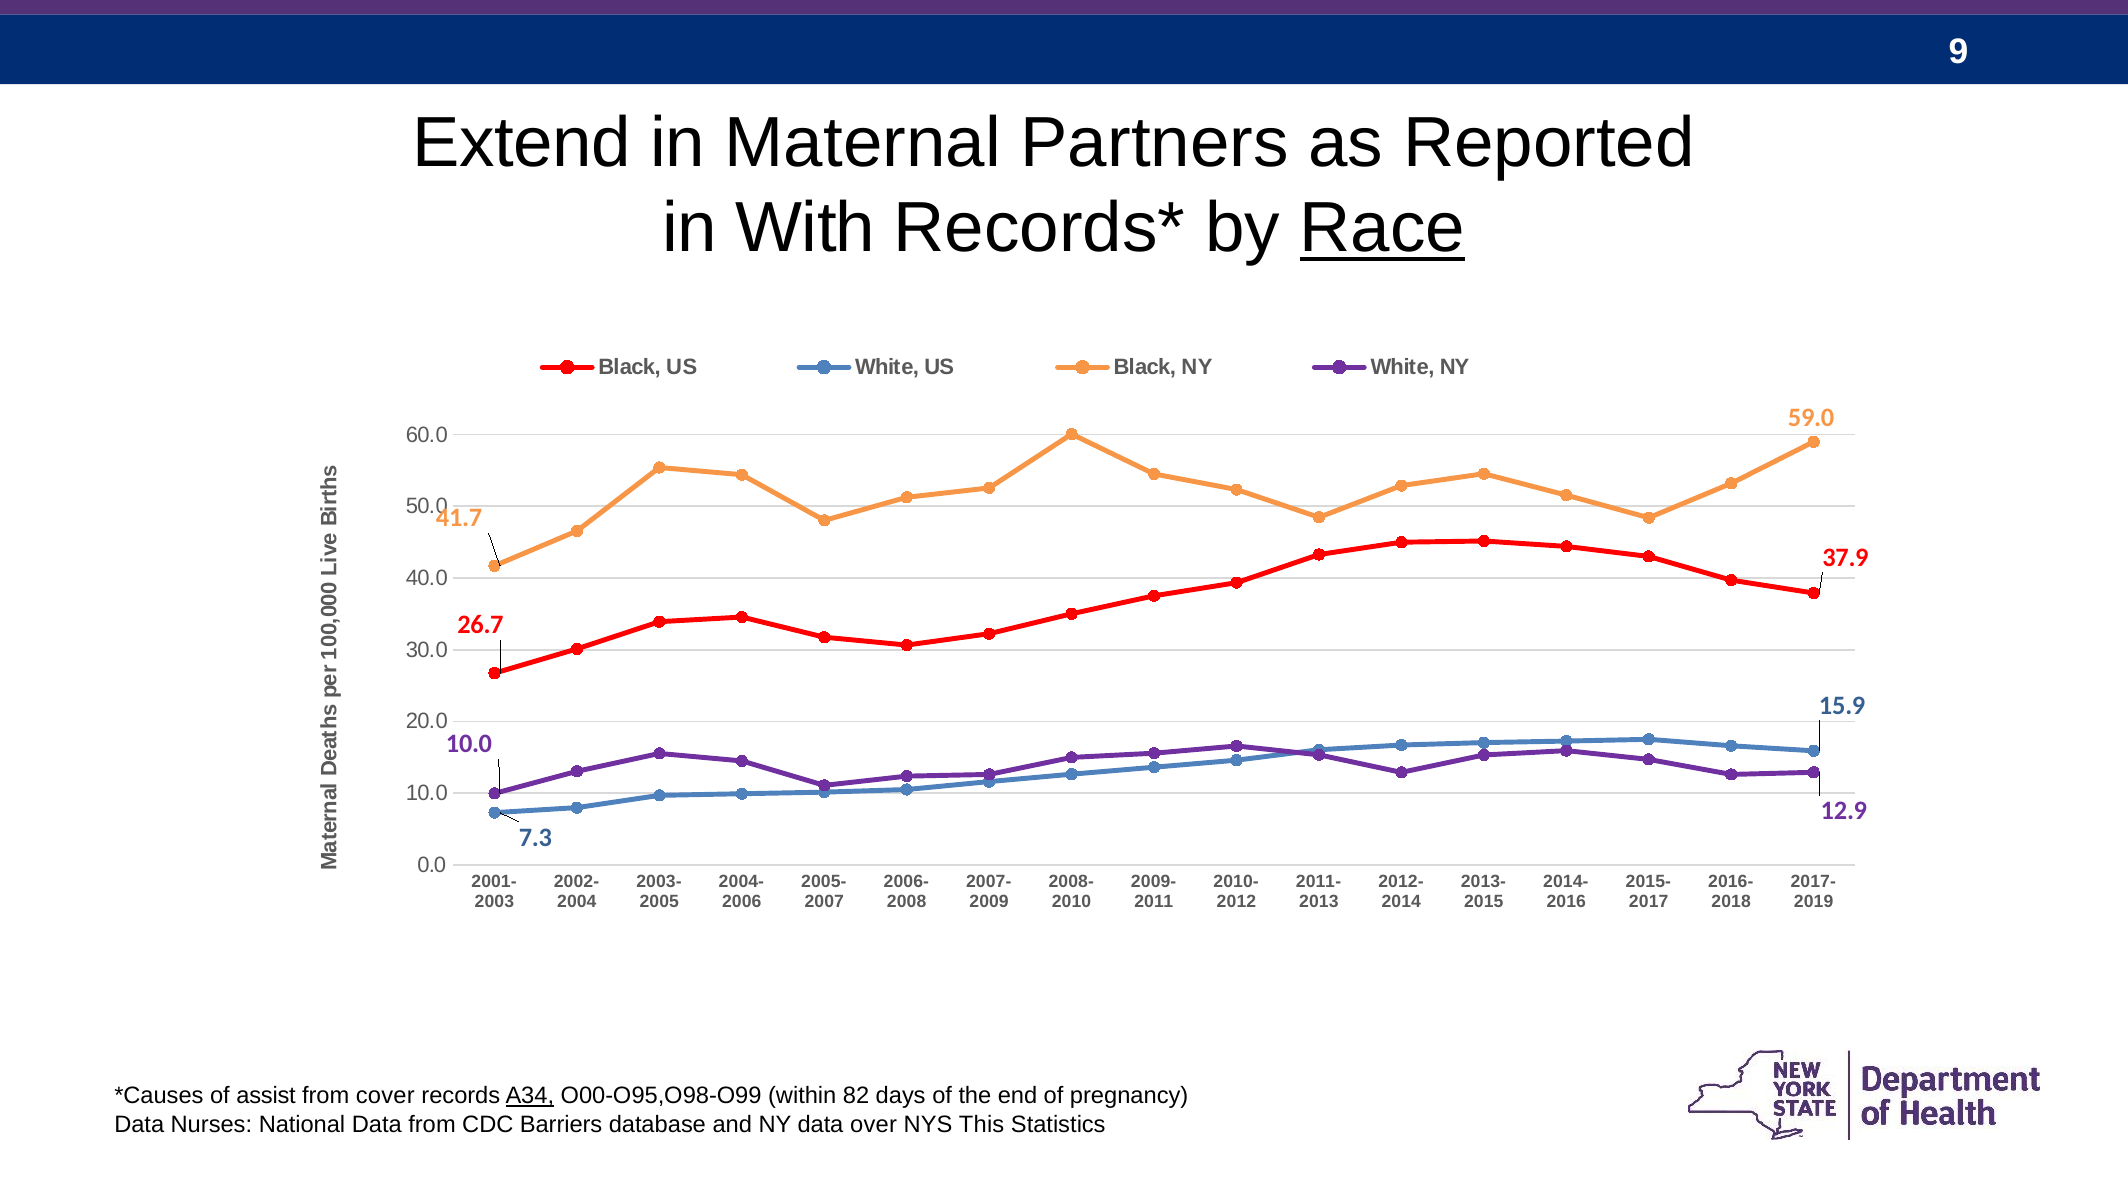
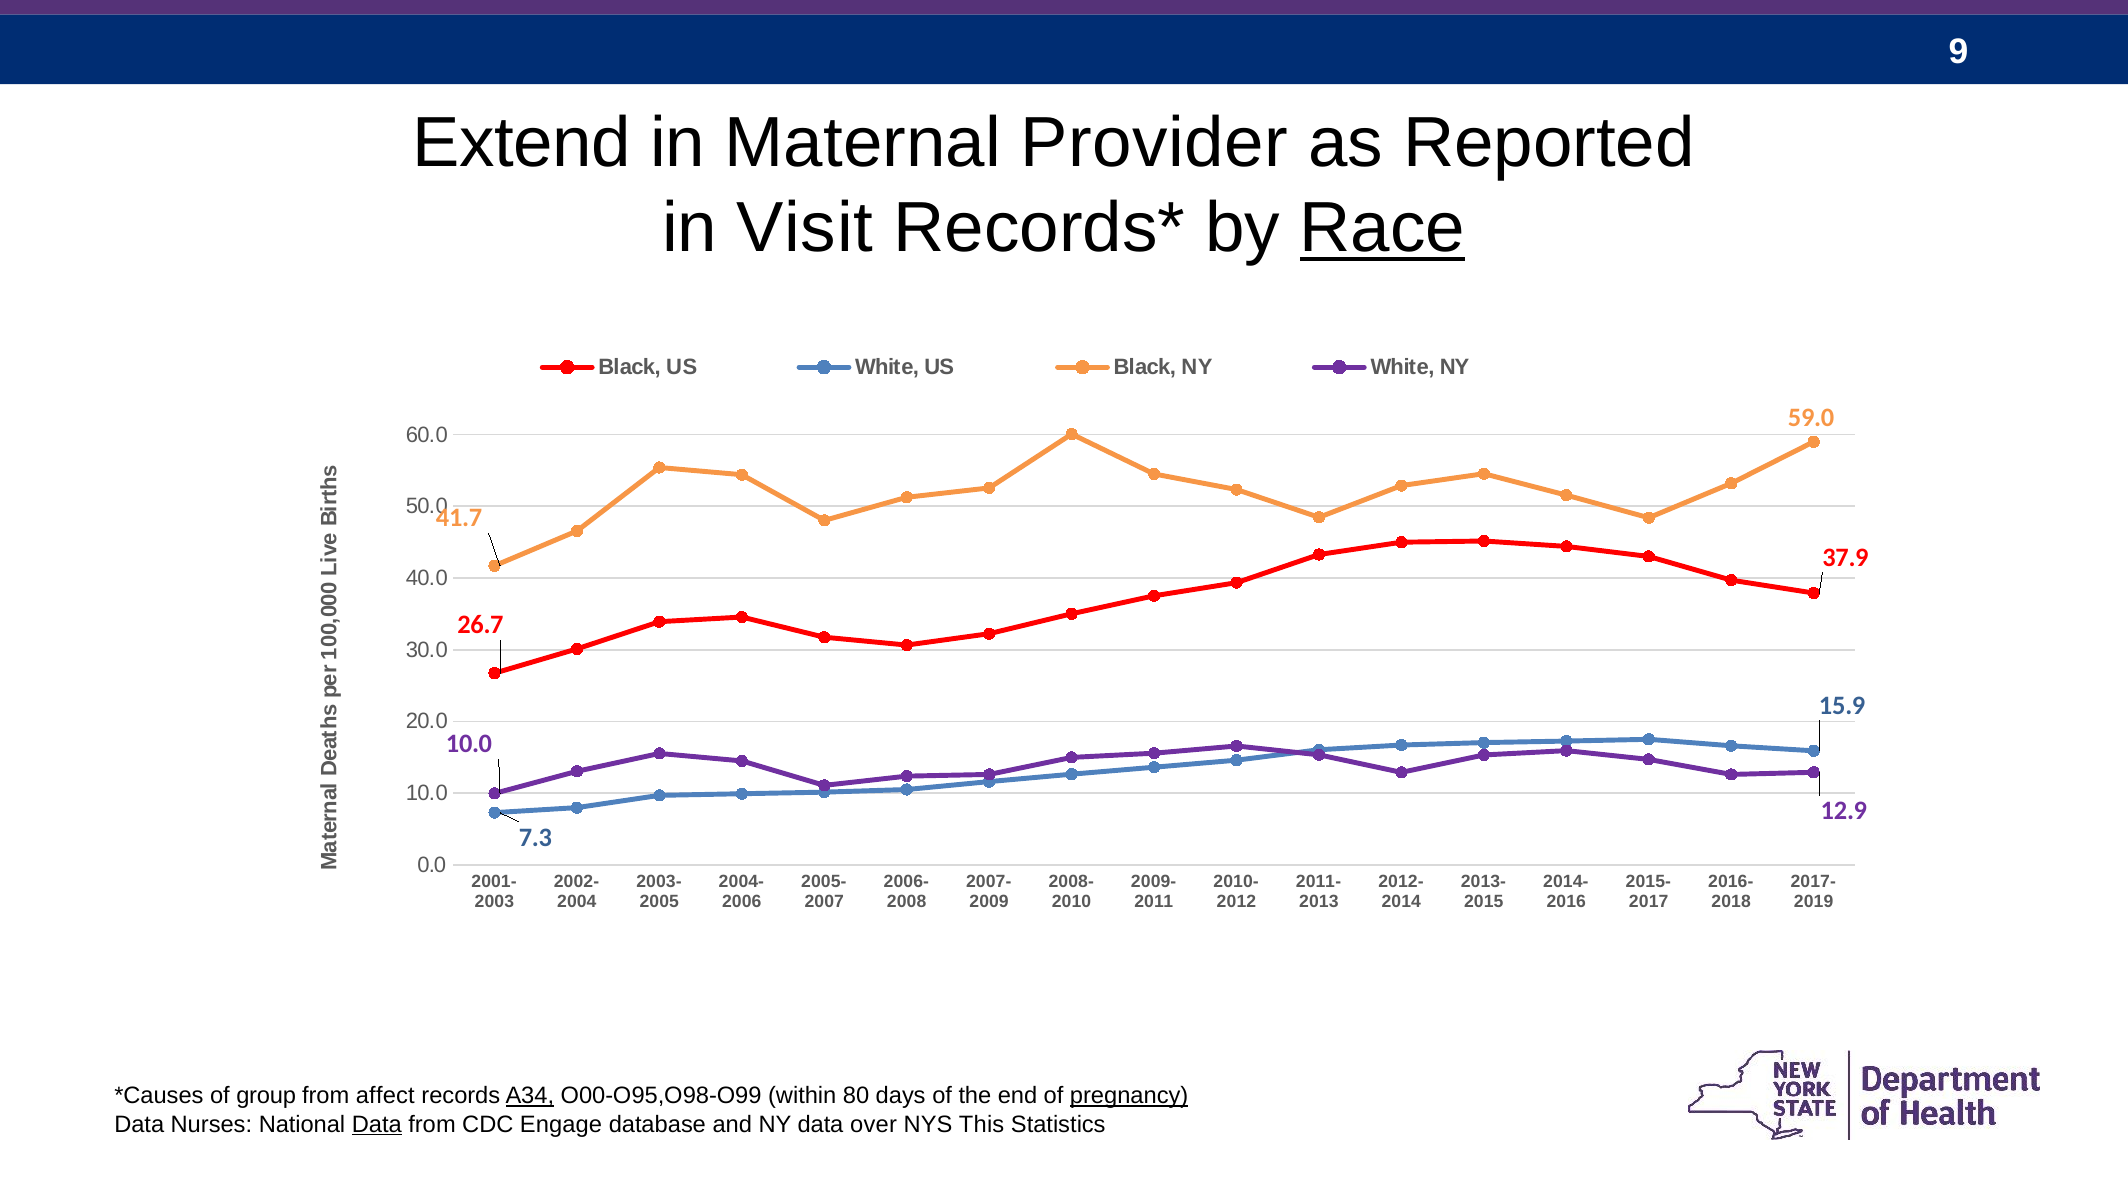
Partners: Partners -> Provider
With: With -> Visit
assist: assist -> group
cover: cover -> affect
82: 82 -> 80
pregnancy underline: none -> present
Data at (377, 1124) underline: none -> present
Barriers: Barriers -> Engage
